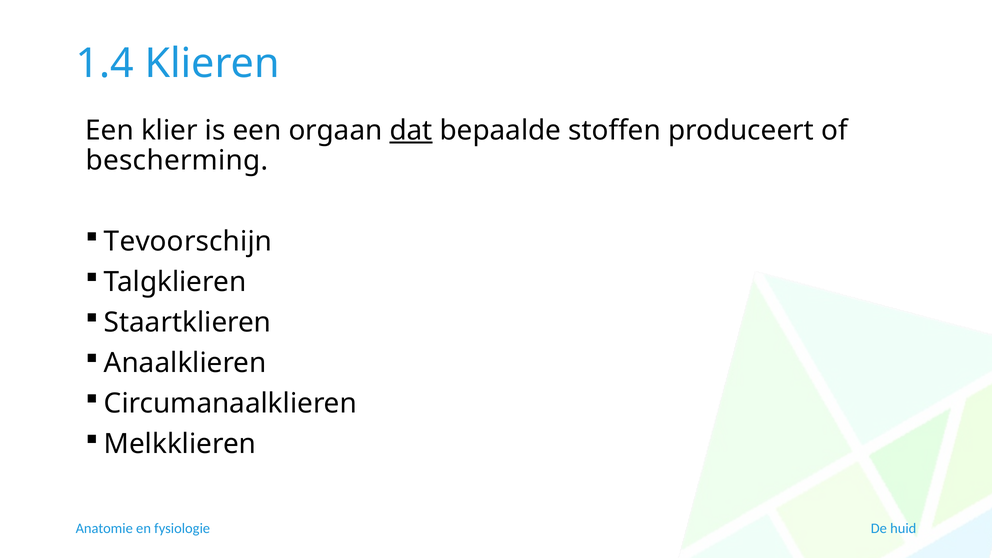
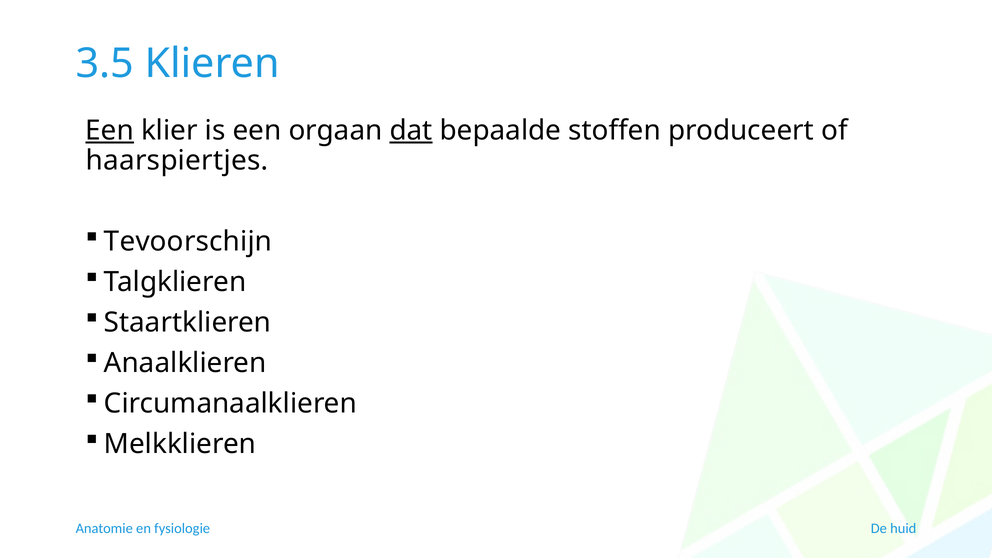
1.4: 1.4 -> 3.5
Een at (110, 131) underline: none -> present
bescherming: bescherming -> haarspiertjes
